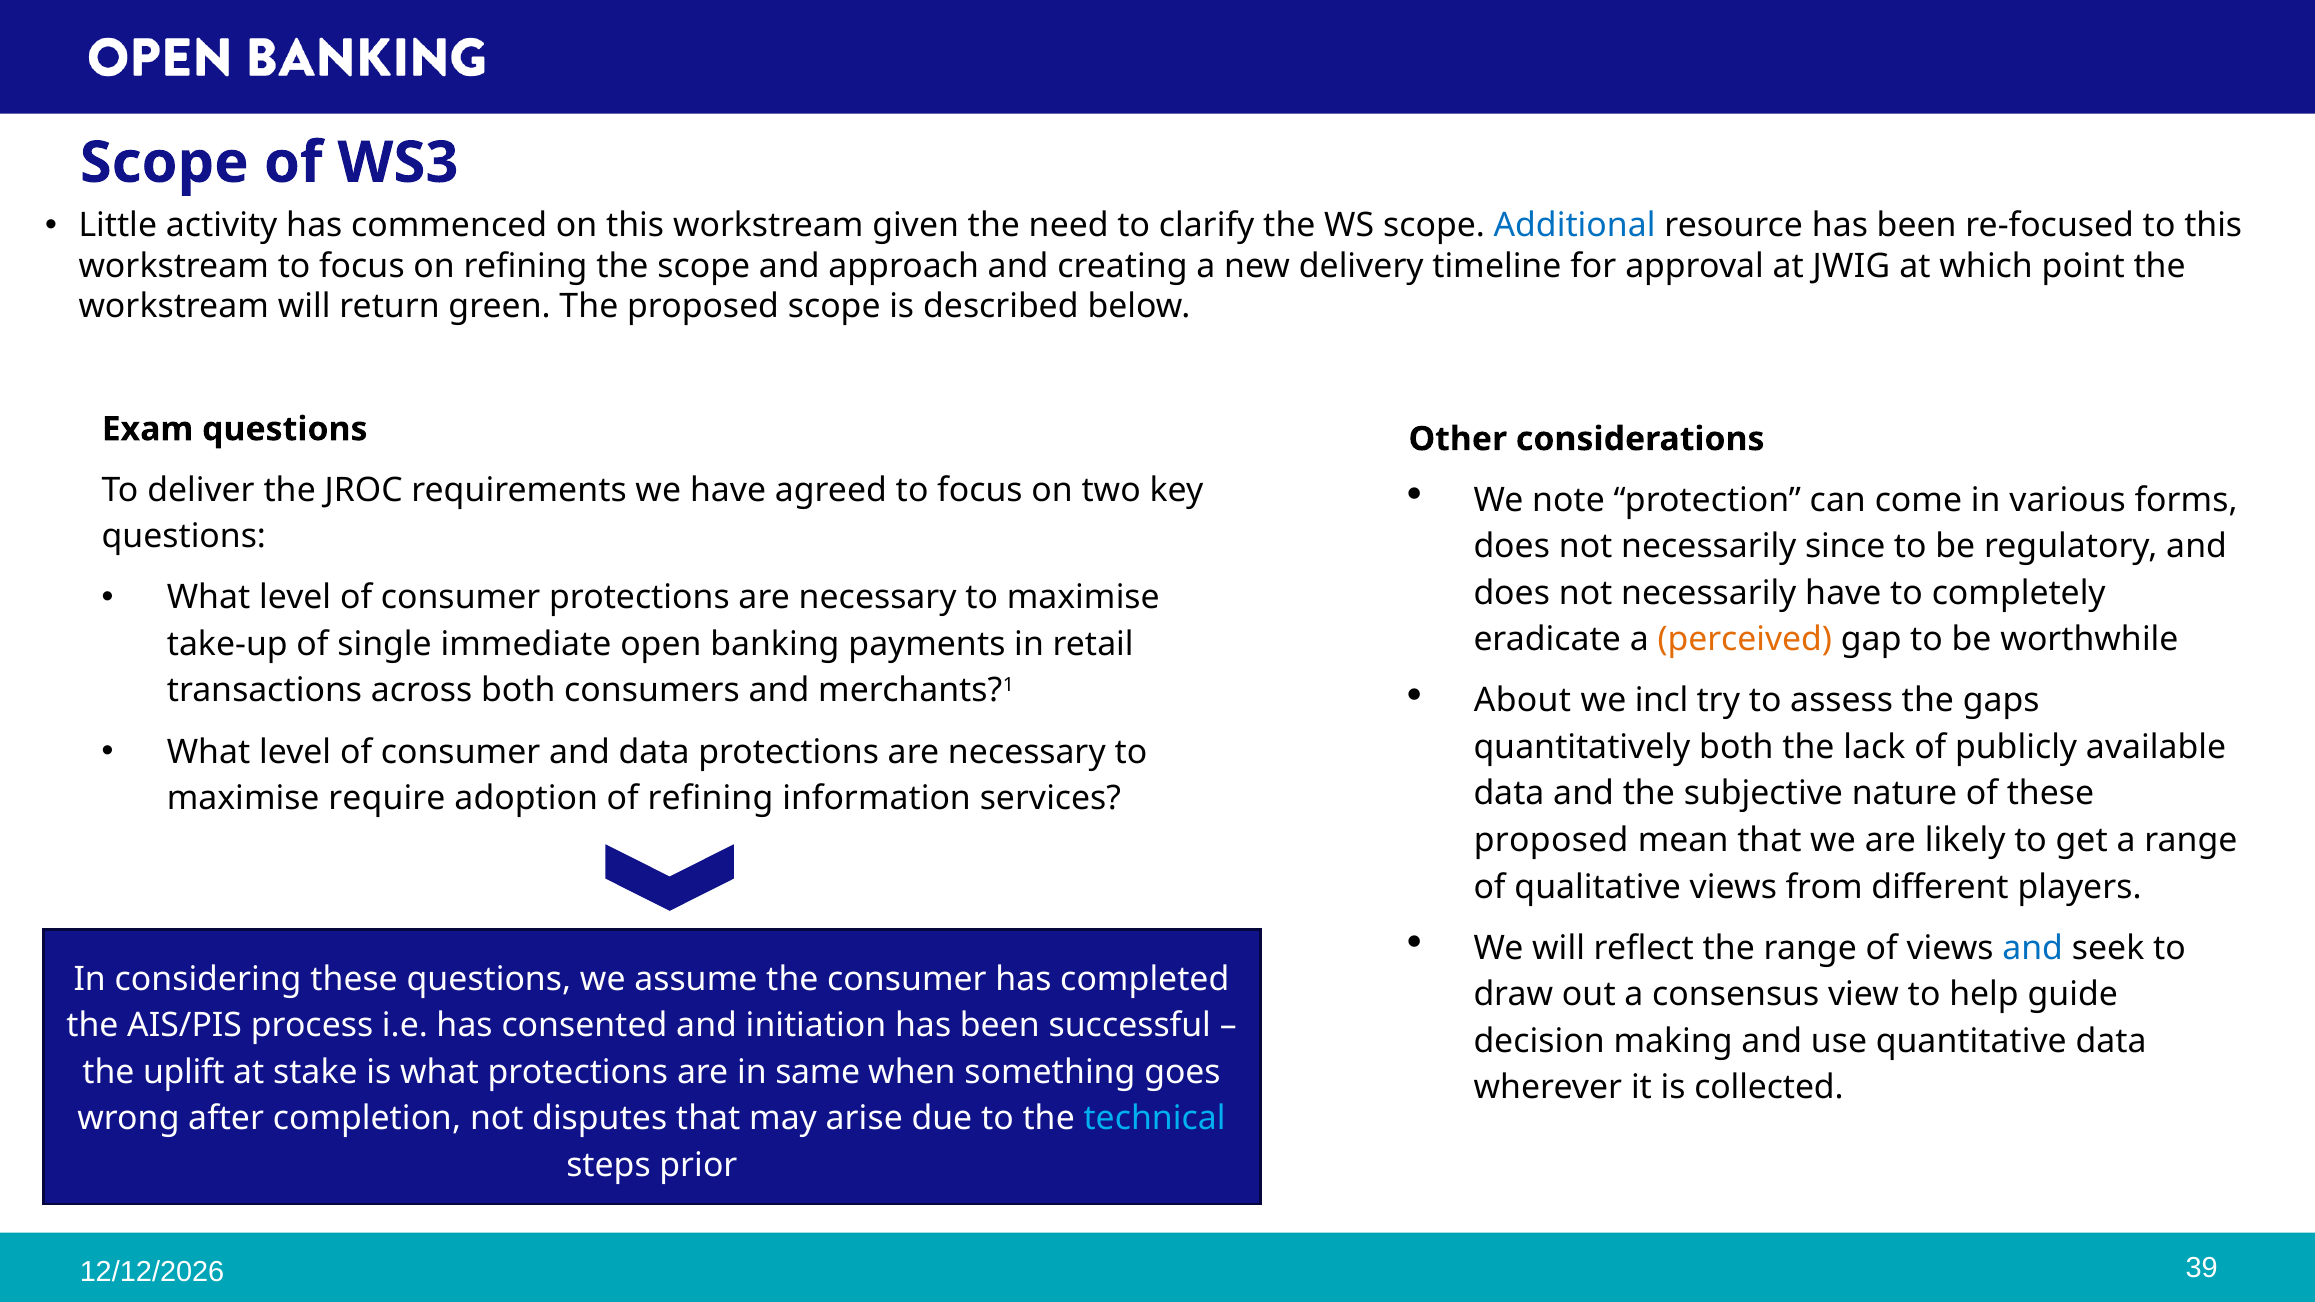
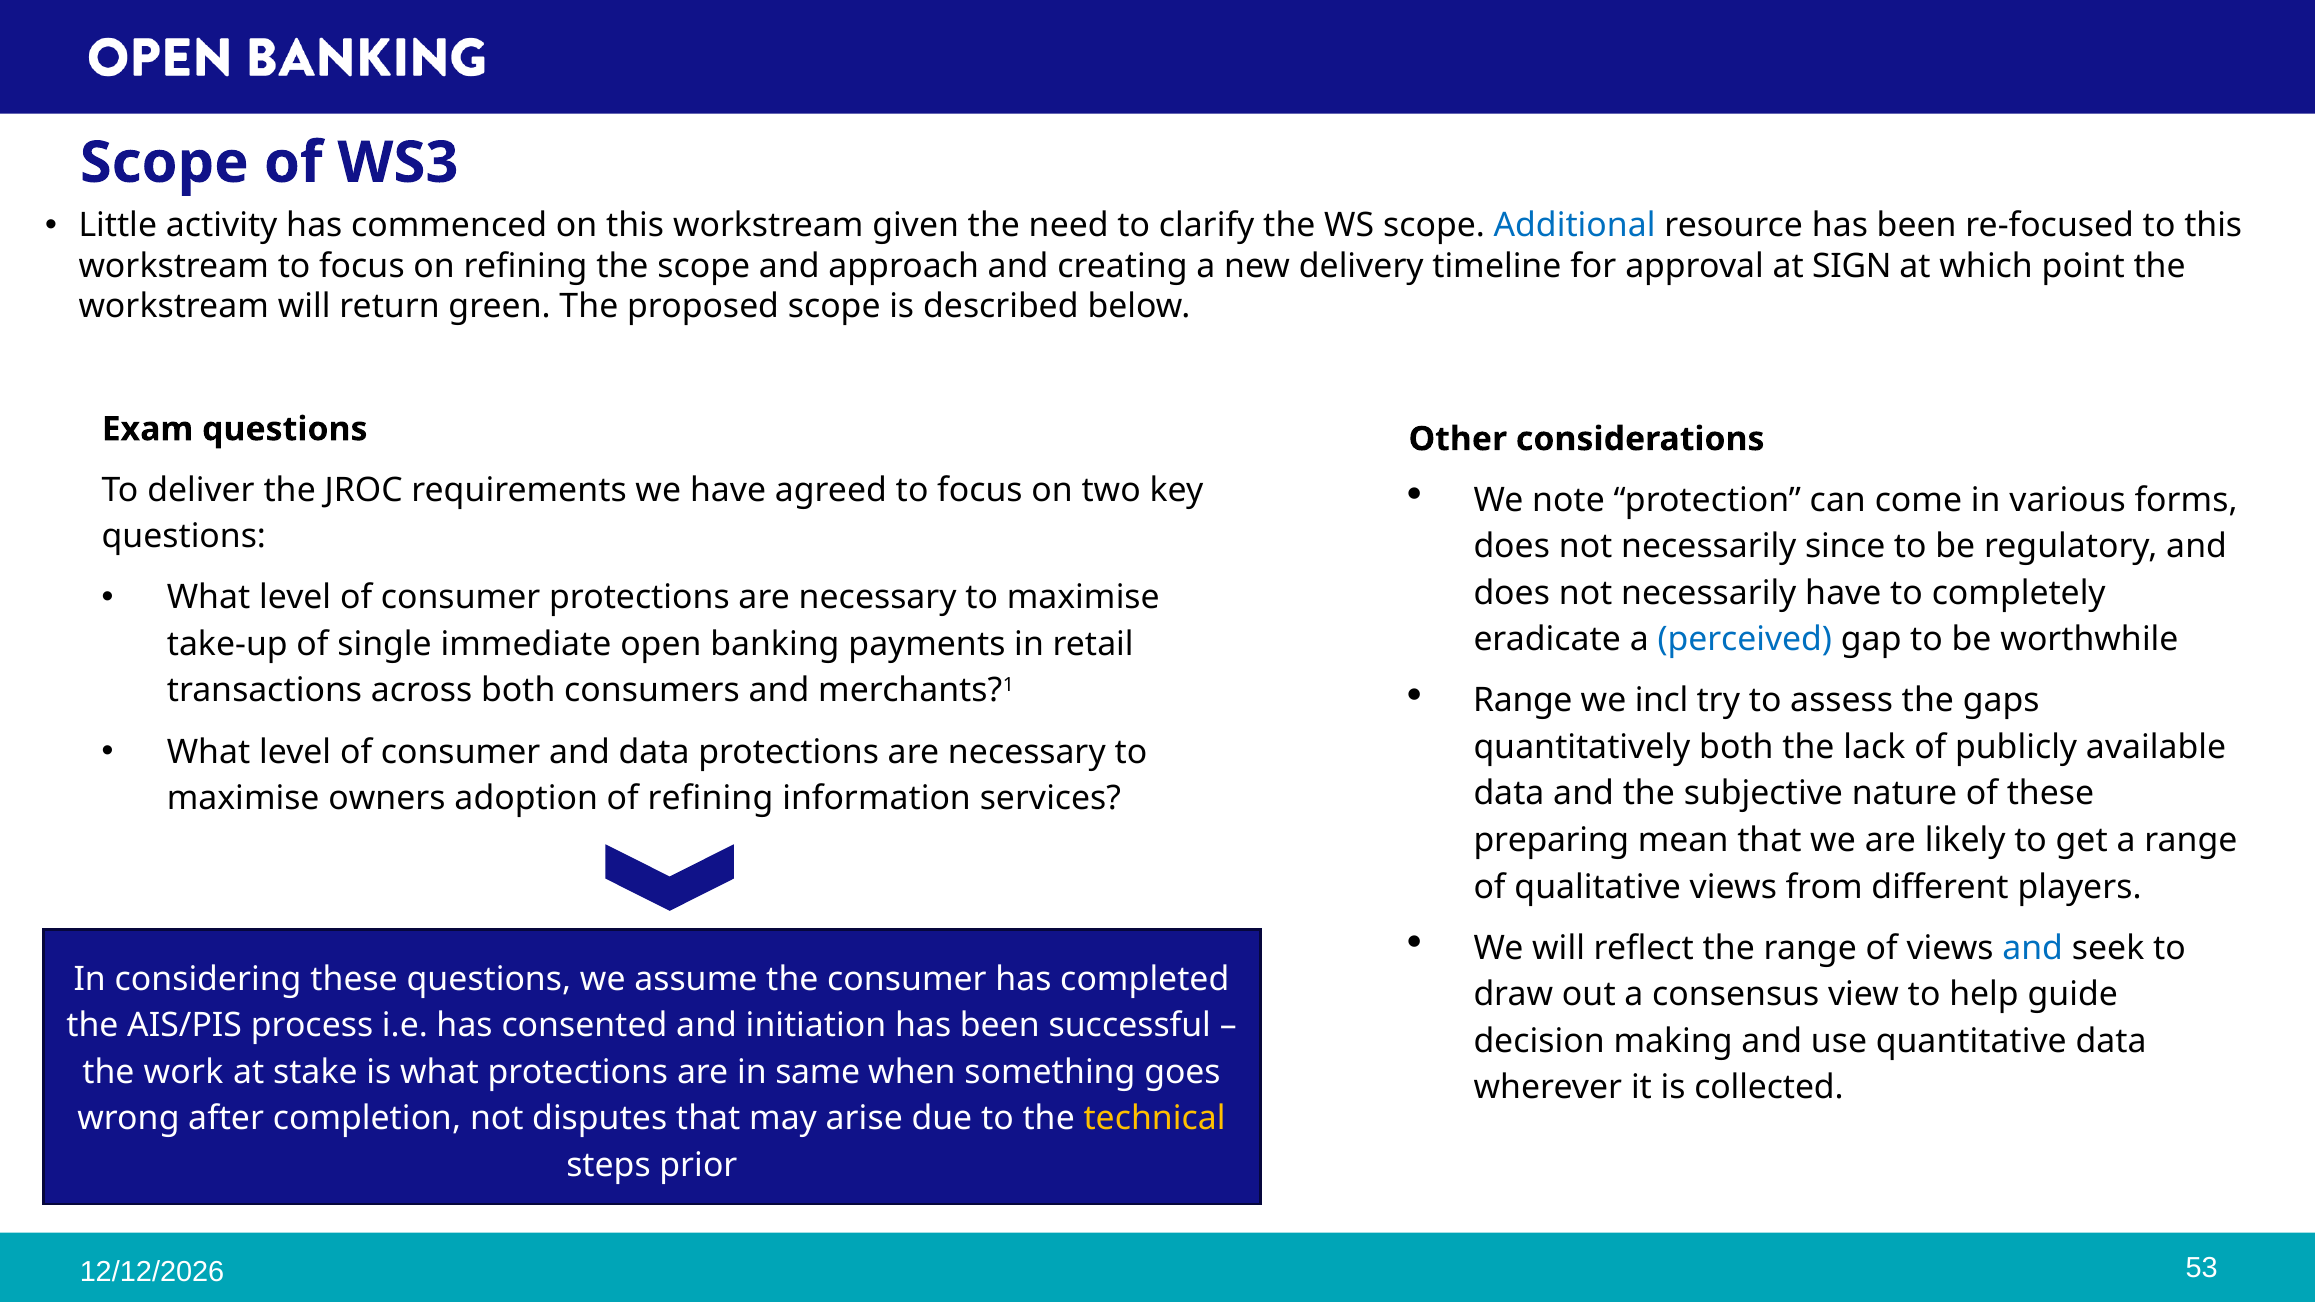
JWIG: JWIG -> SIGN
perceived colour: orange -> blue
About at (1523, 701): About -> Range
require: require -> owners
proposed at (1551, 841): proposed -> preparing
uplift: uplift -> work
technical colour: light blue -> yellow
39: 39 -> 53
